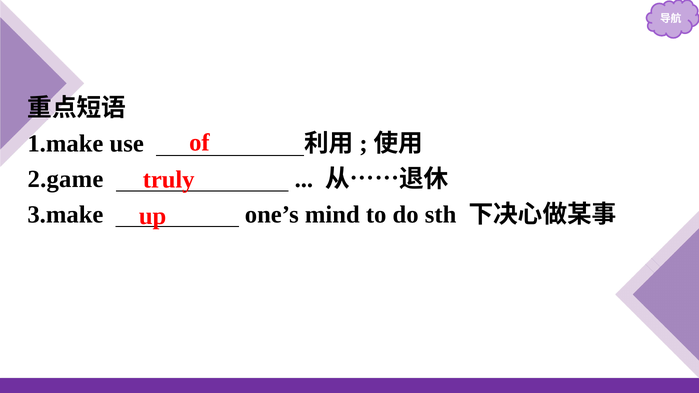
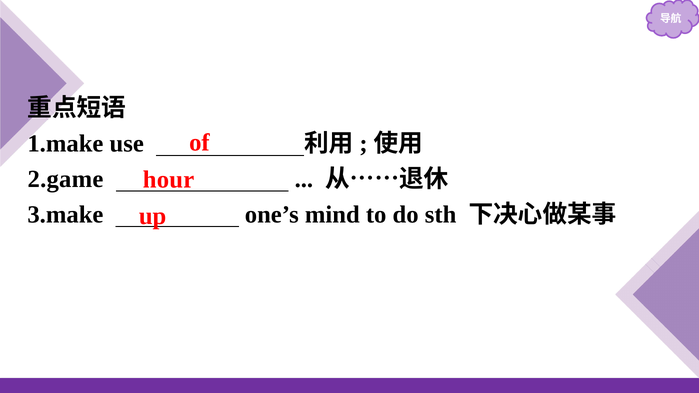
truly: truly -> hour
